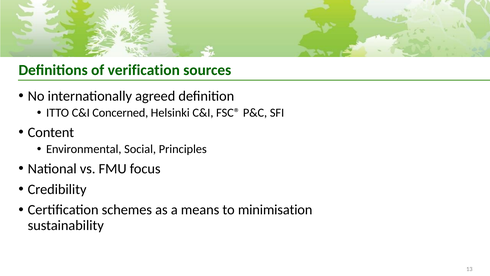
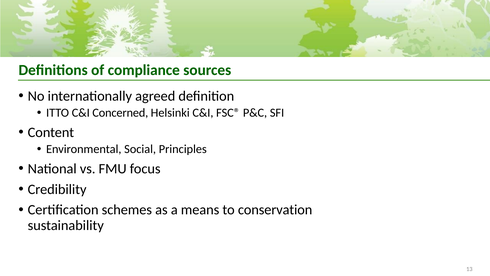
verification: verification -> compliance
minimisation: minimisation -> conservation
